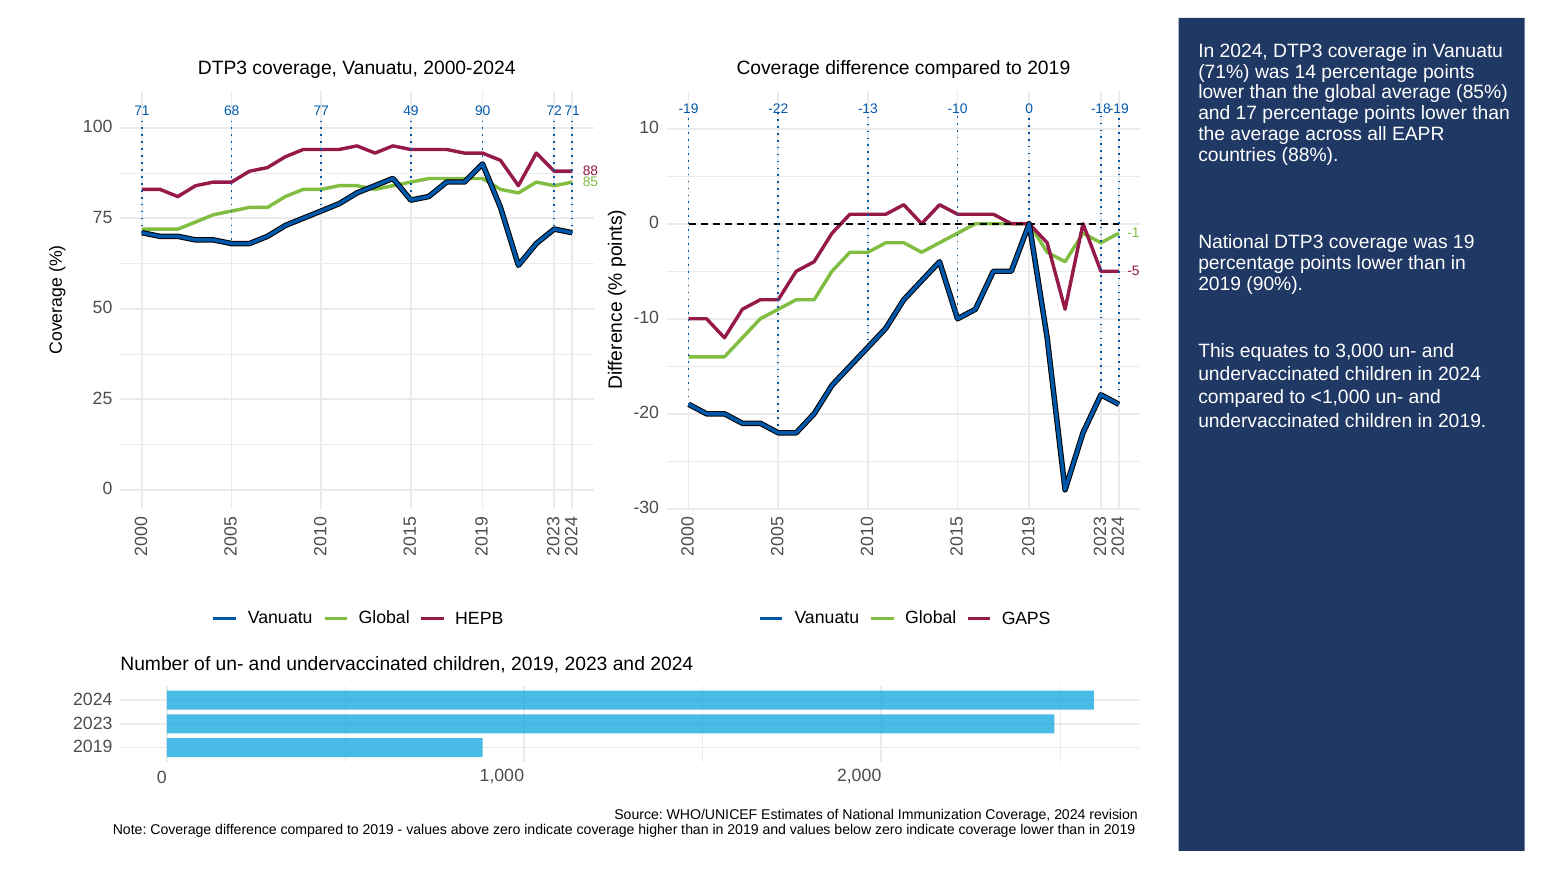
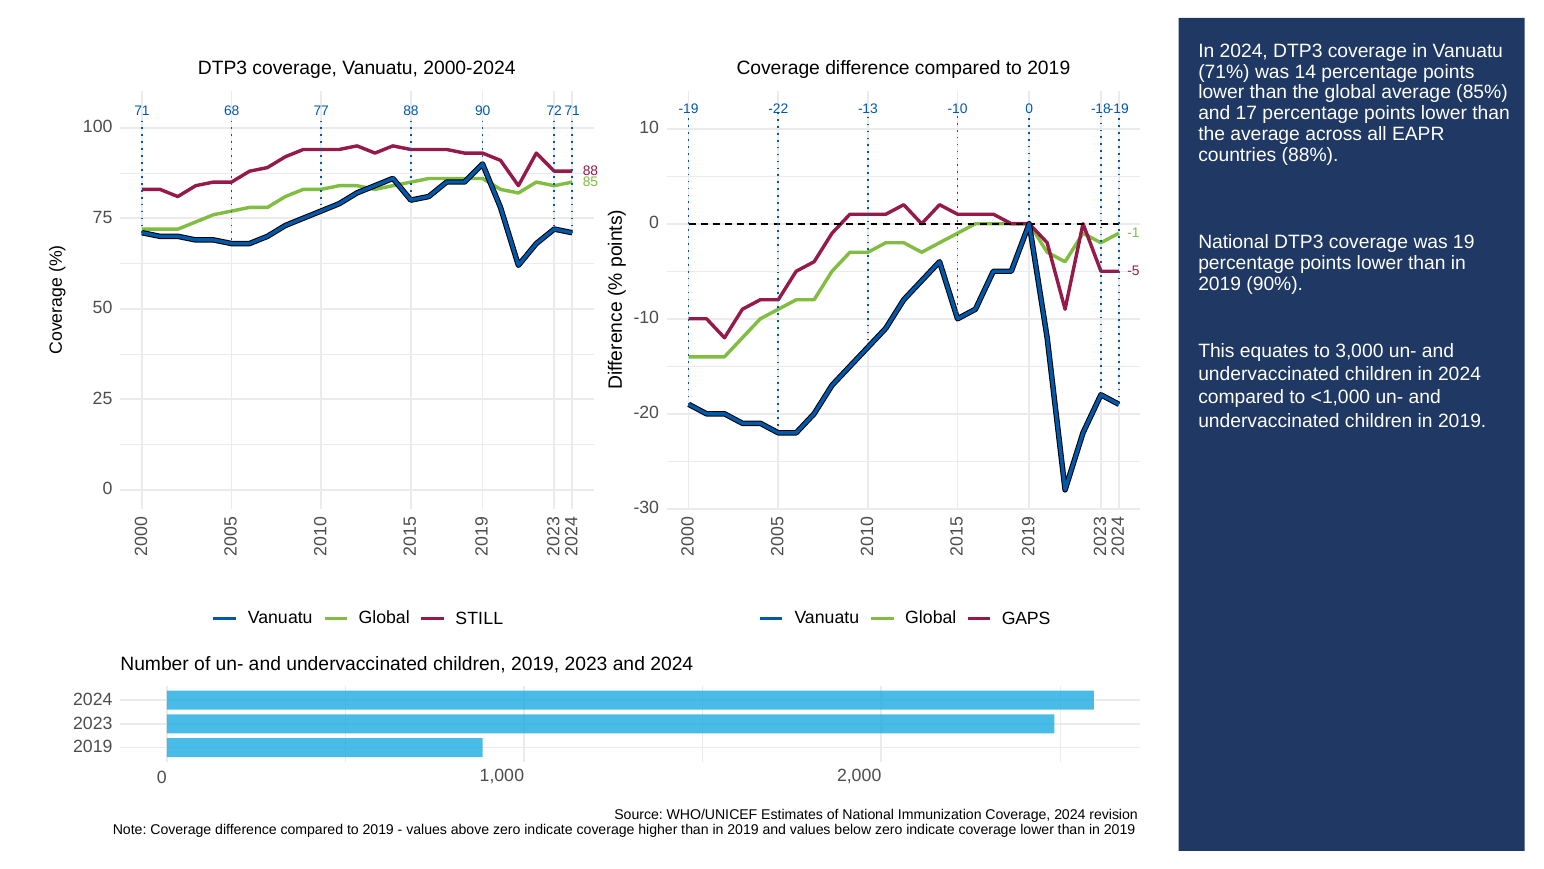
77 49: 49 -> 88
HEPB: HEPB -> STILL
